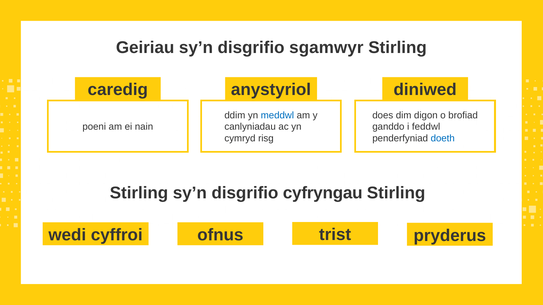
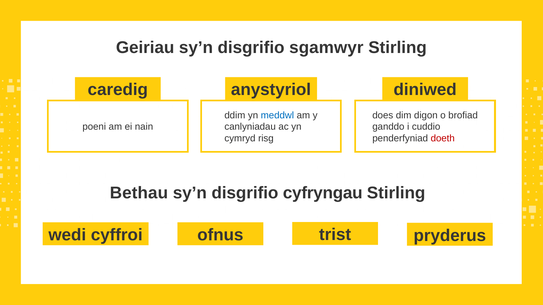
feddwl: feddwl -> cuddio
doeth colour: blue -> red
Stirling at (139, 193): Stirling -> Bethau
